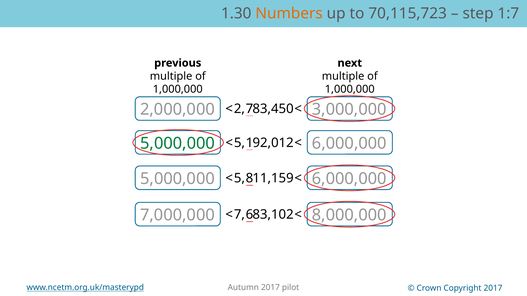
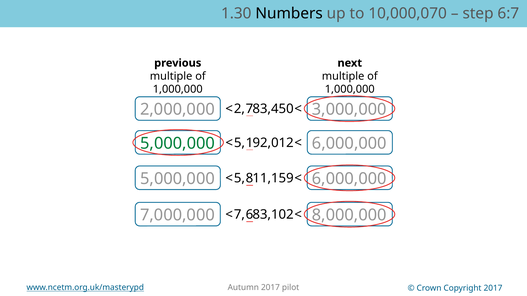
Numbers colour: orange -> black
70,115,723: 70,115,723 -> 10,000,070
1:7: 1:7 -> 6:7
